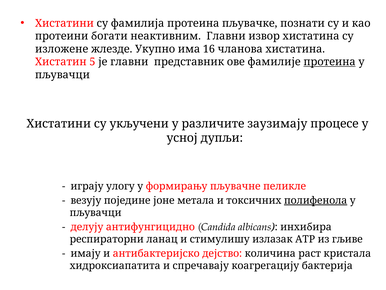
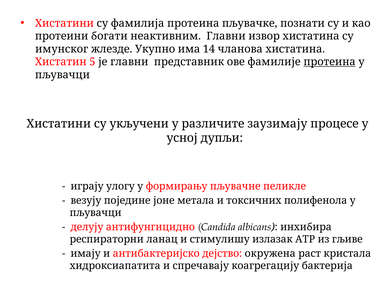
изложене: изложене -> имунског
16: 16 -> 14
полифенола underline: present -> none
количина: количина -> окружена
